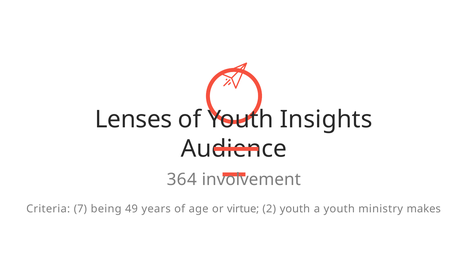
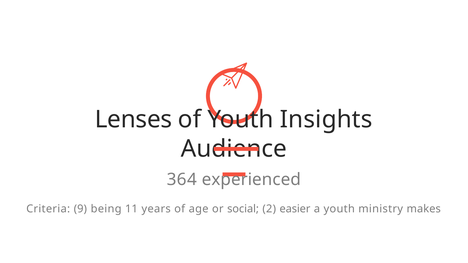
involvement: involvement -> experienced
7: 7 -> 9
49: 49 -> 11
virtue: virtue -> social
2 youth: youth -> easier
